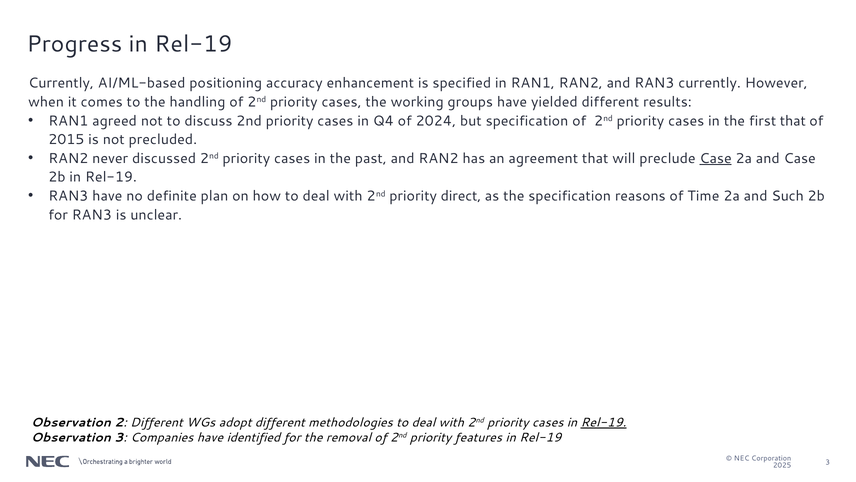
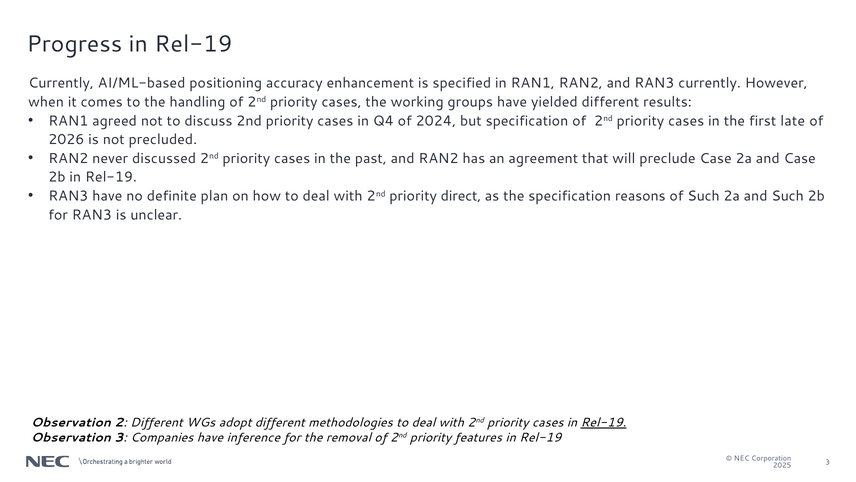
first that: that -> late
2015: 2015 -> 2026
Case at (716, 158) underline: present -> none
of Time: Time -> Such
identified: identified -> inference
